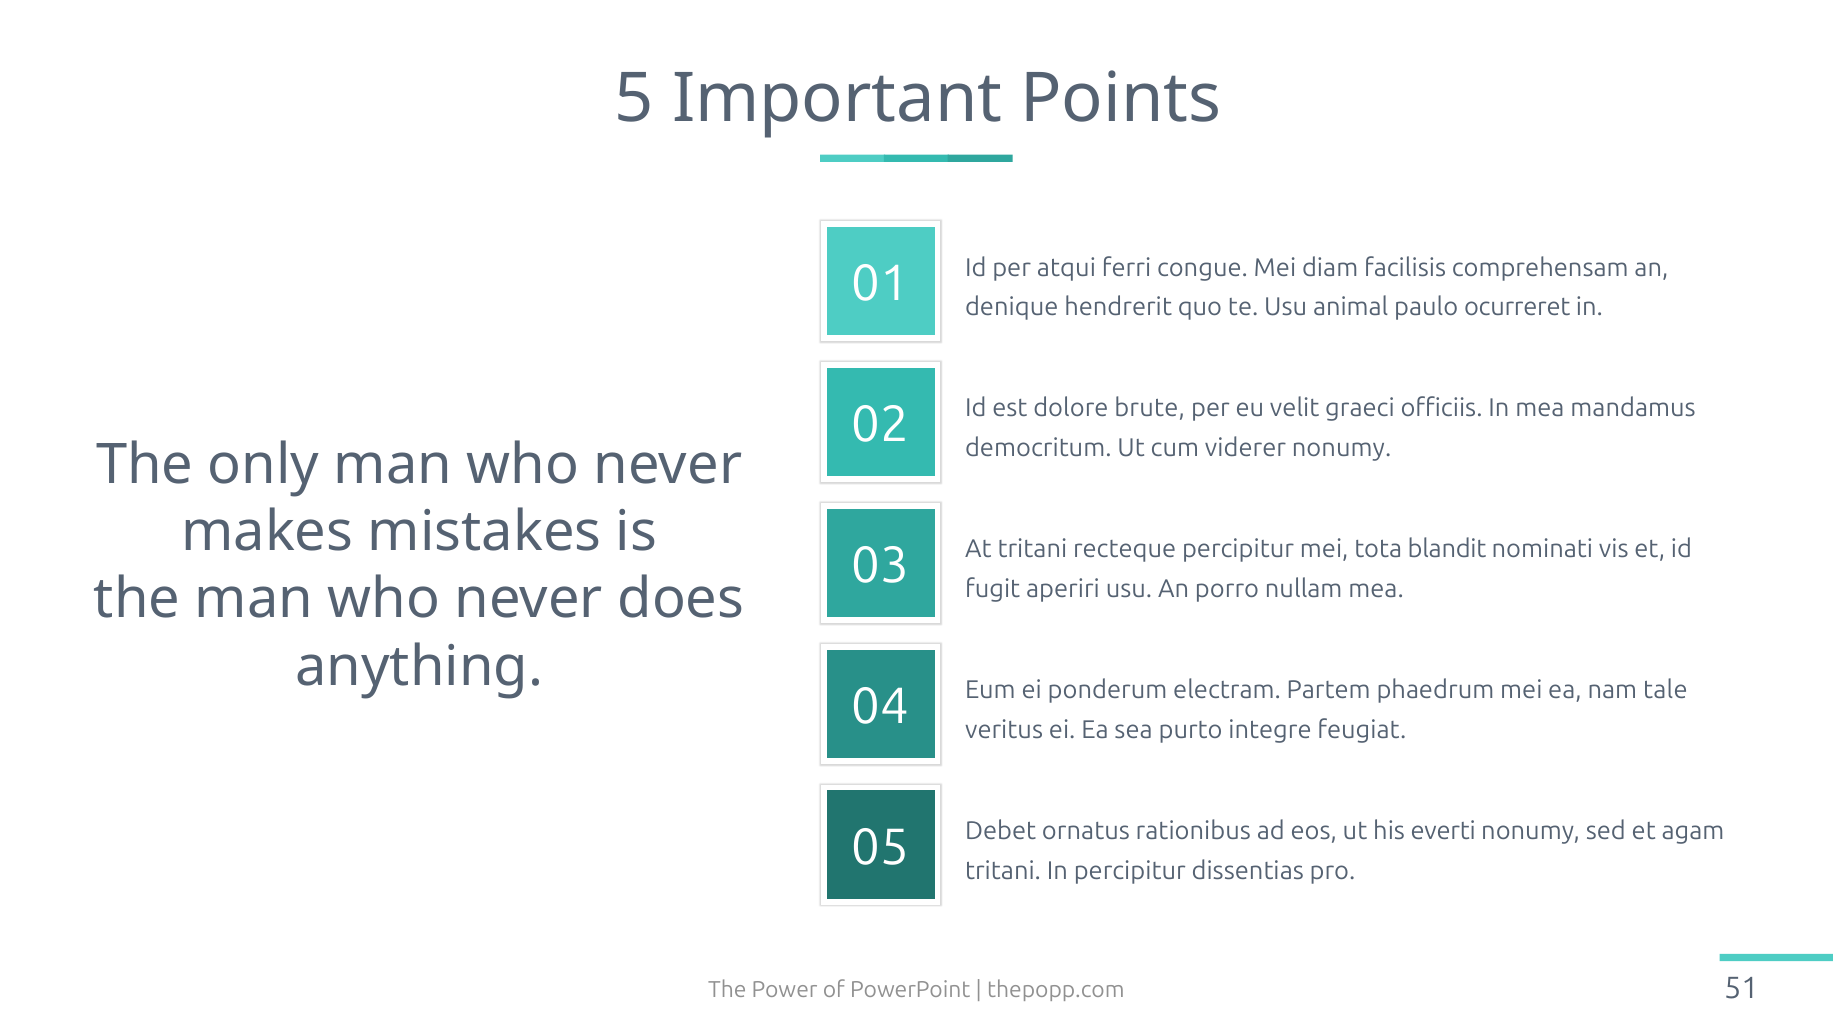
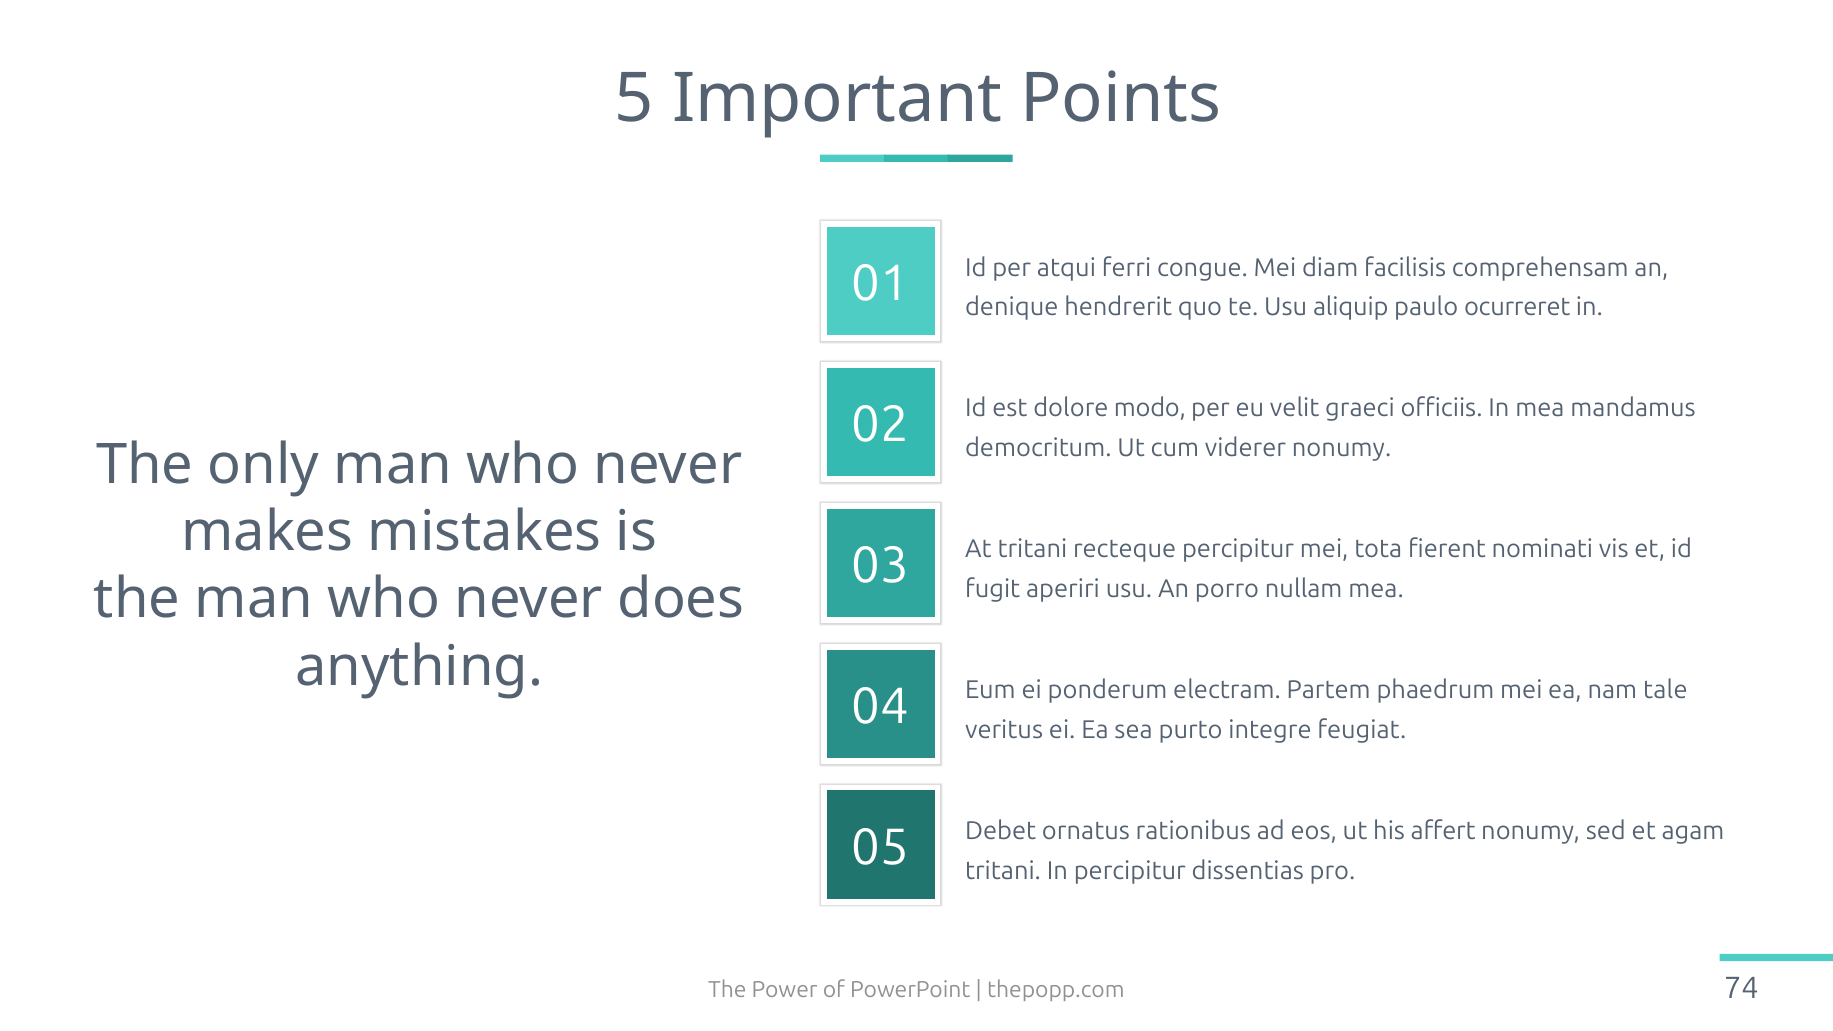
animal: animal -> aliquip
brute: brute -> modo
blandit: blandit -> fierent
everti: everti -> affert
51: 51 -> 74
